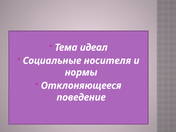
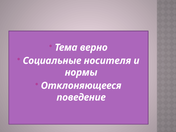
идеал: идеал -> верно
